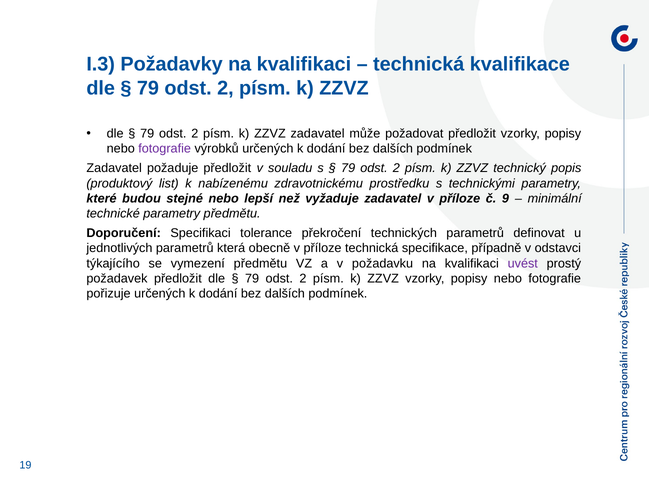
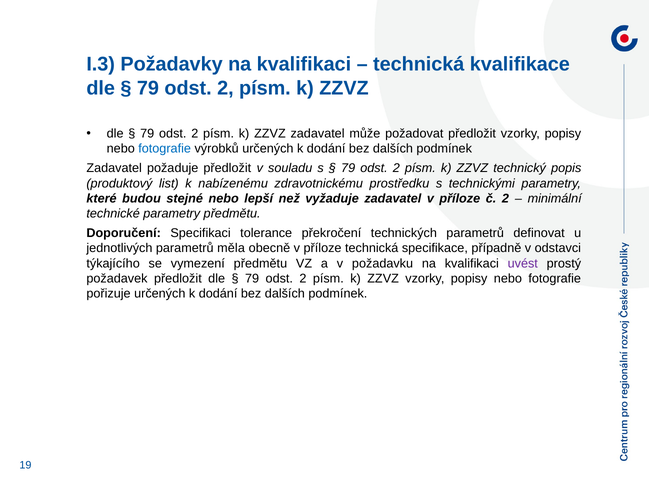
fotografie at (165, 149) colour: purple -> blue
č 9: 9 -> 2
která: která -> měla
